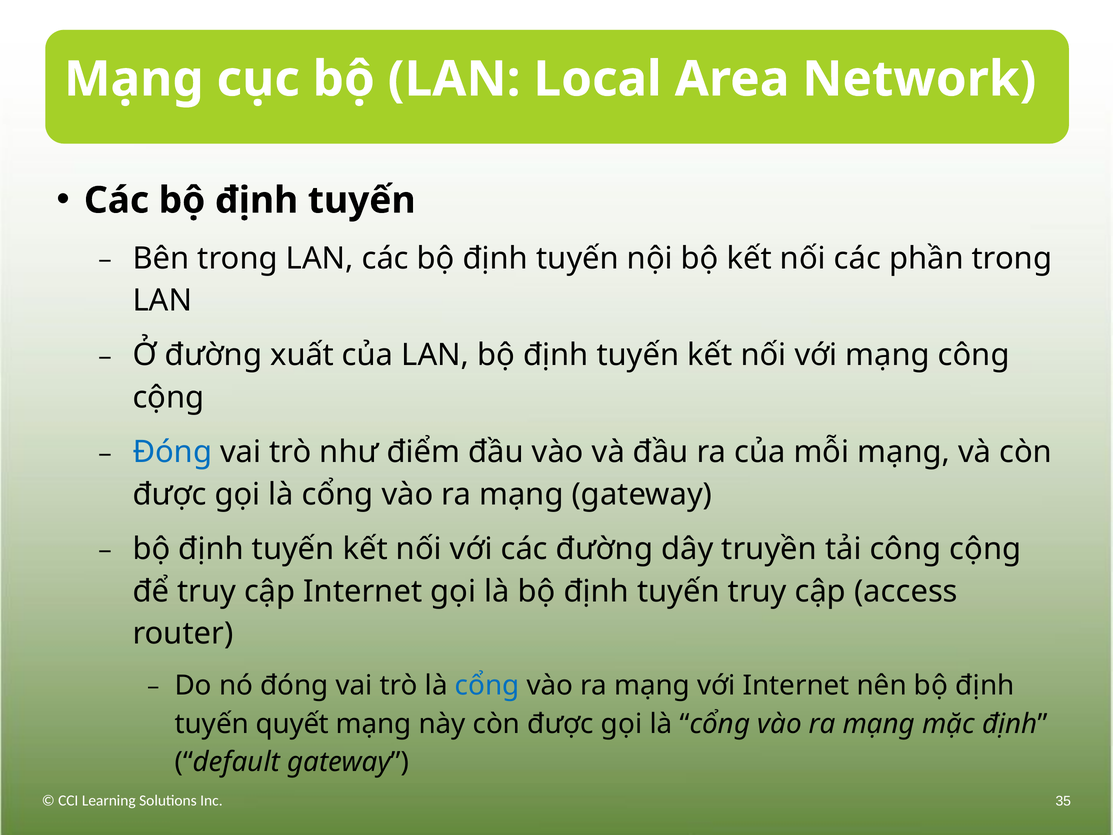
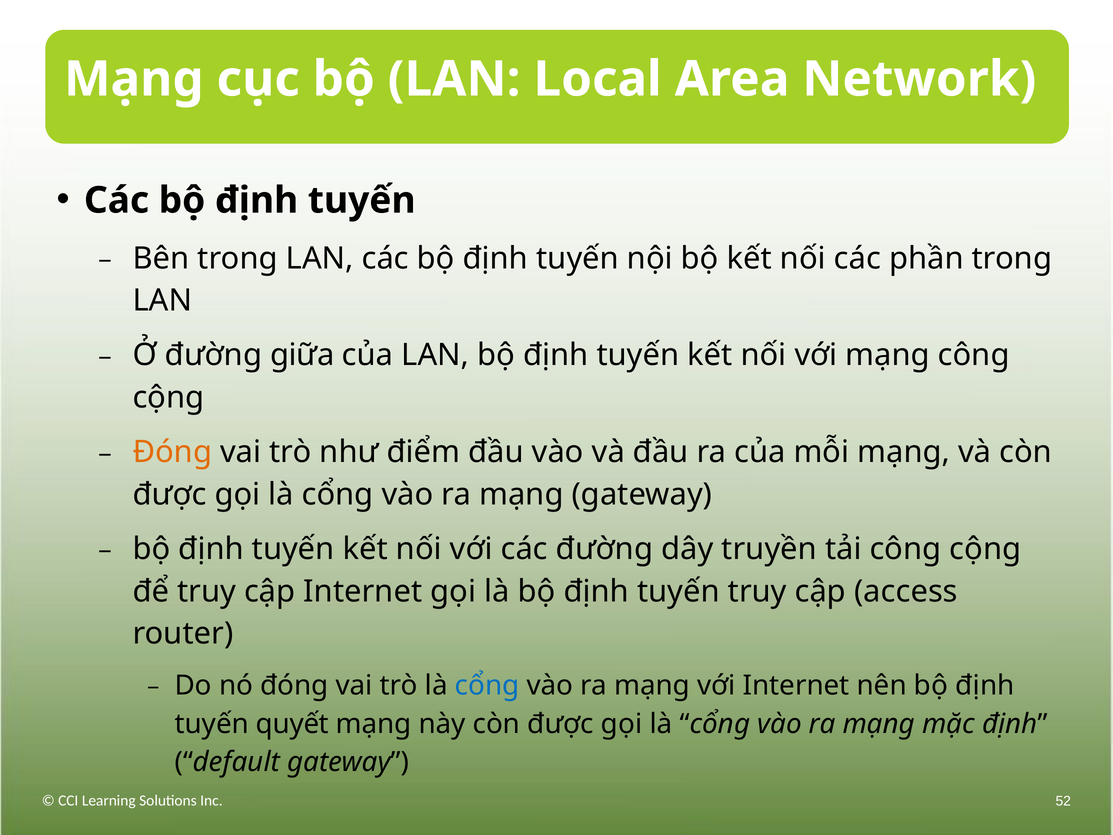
xuất: xuất -> giữa
Đóng at (172, 452) colour: blue -> orange
35: 35 -> 52
